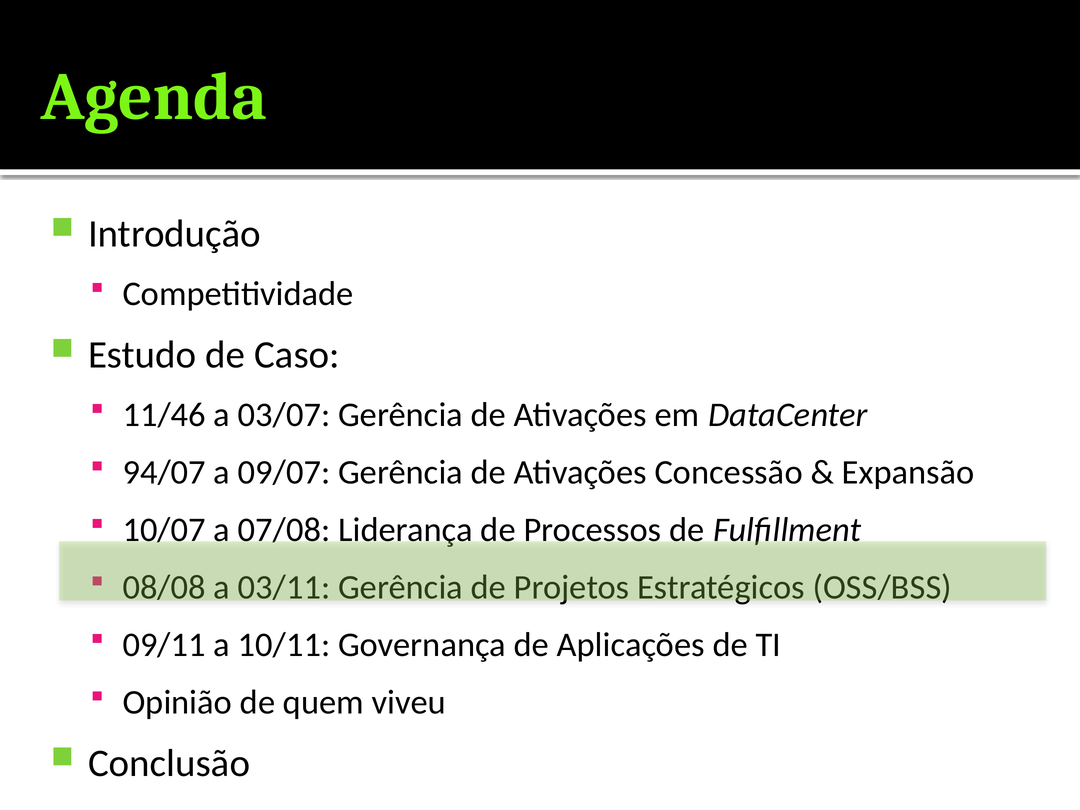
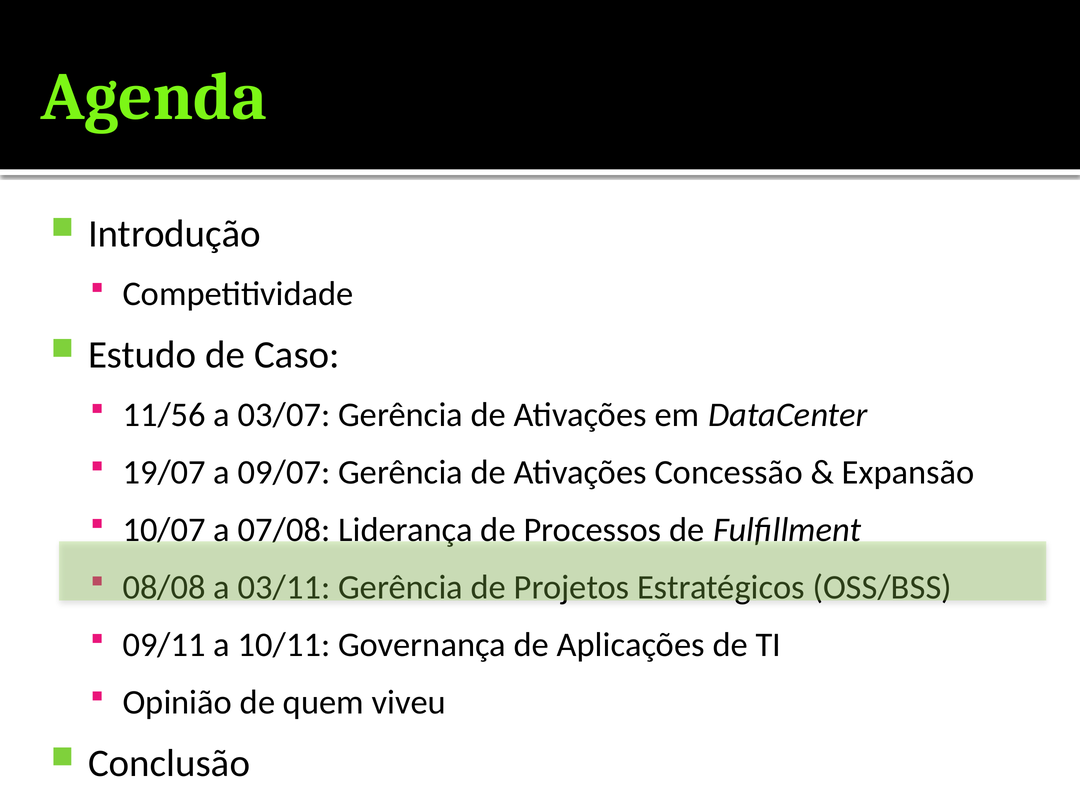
11/46: 11/46 -> 11/56
94/07: 94/07 -> 19/07
